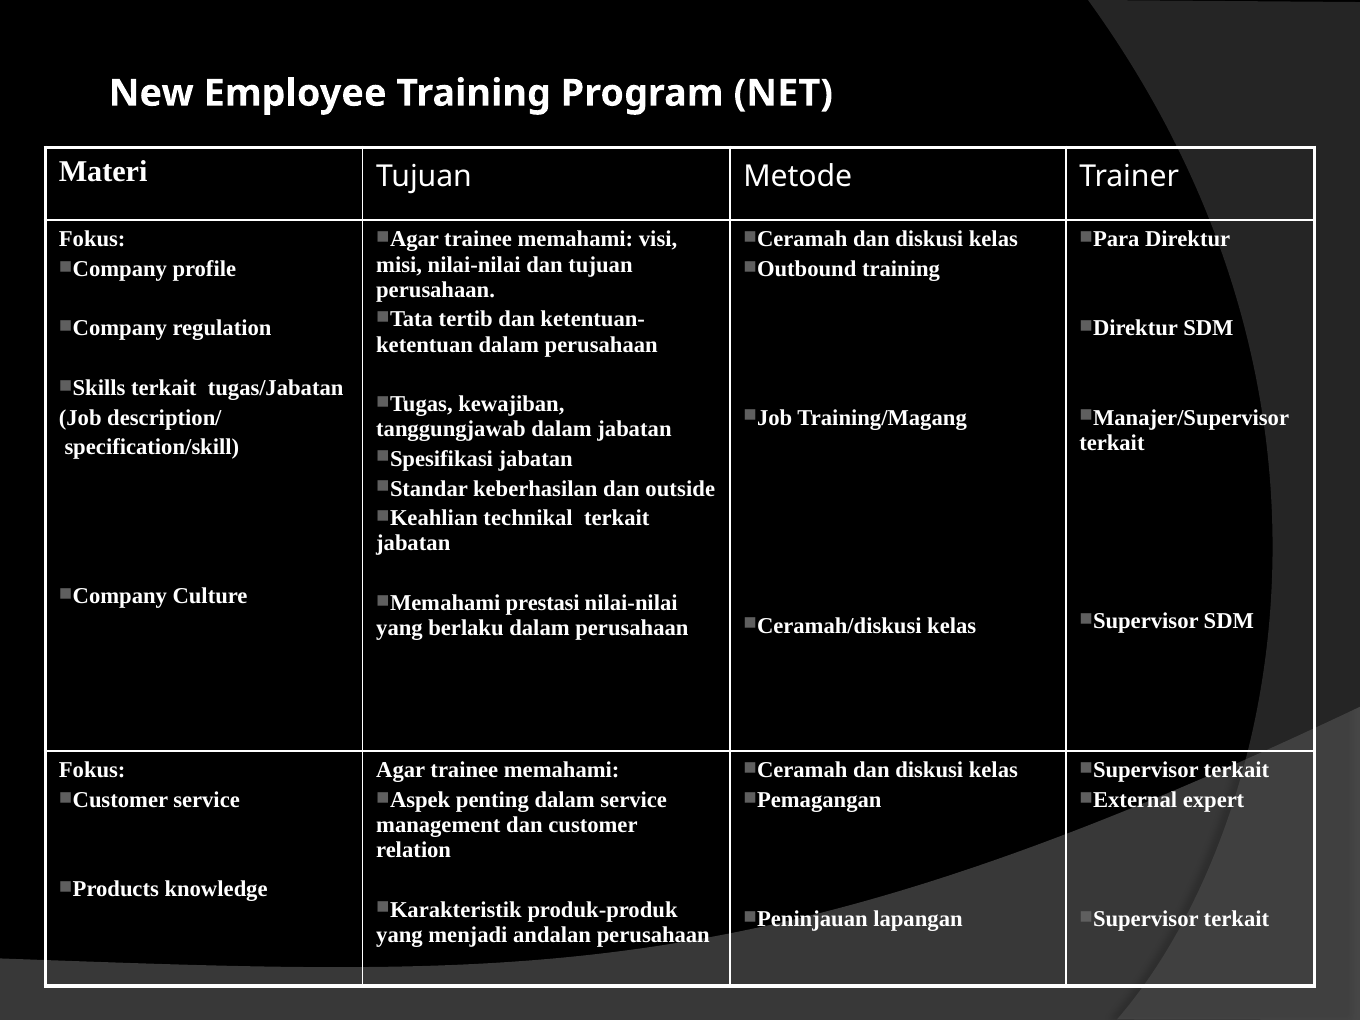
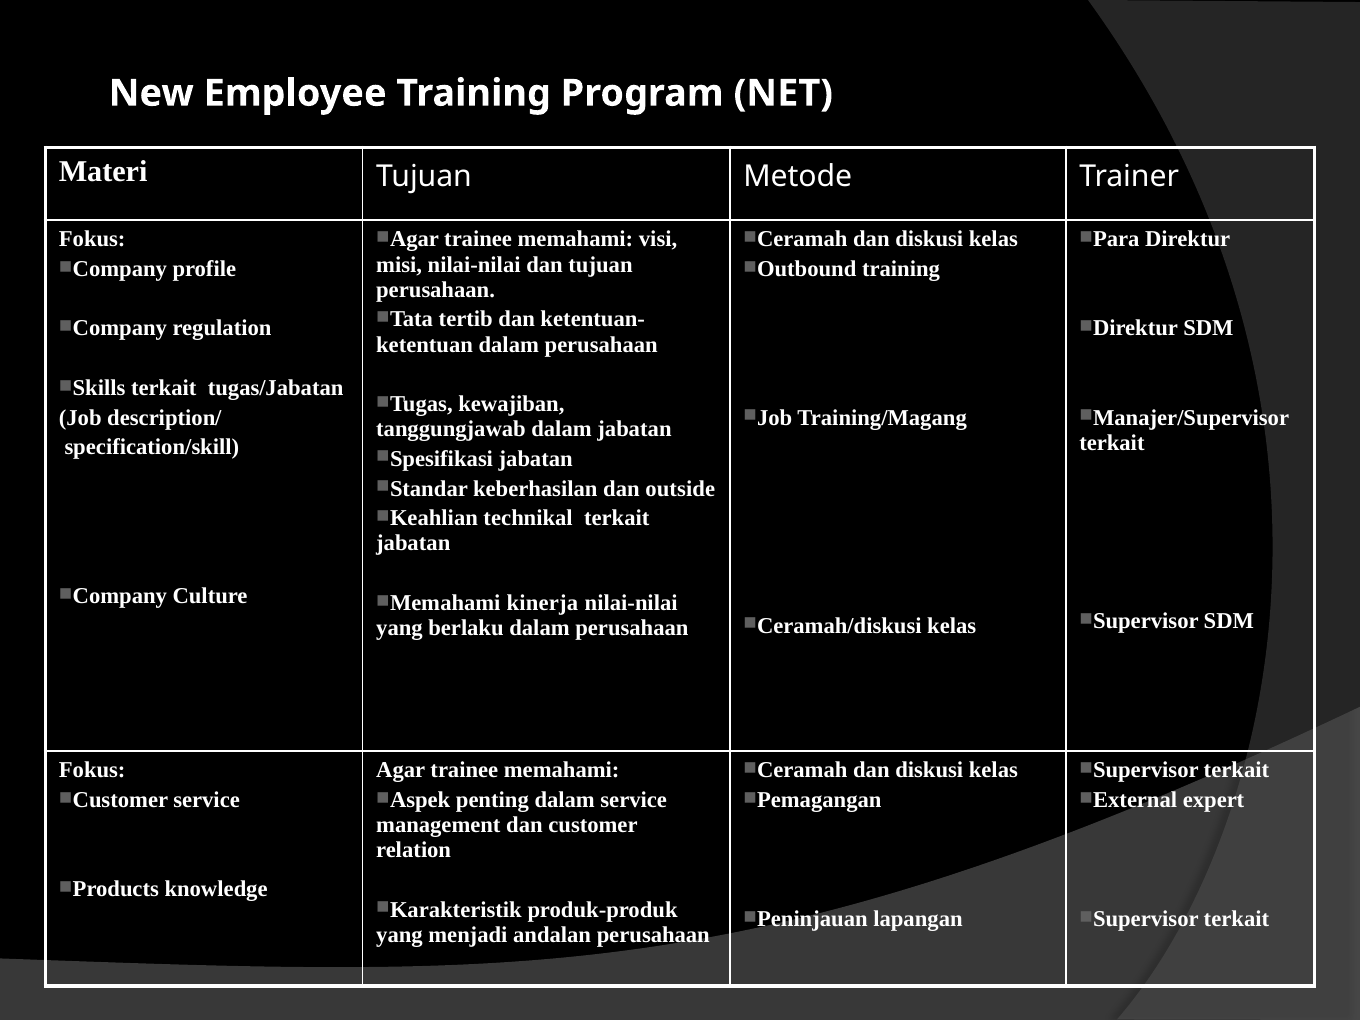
prestasi: prestasi -> kinerja
